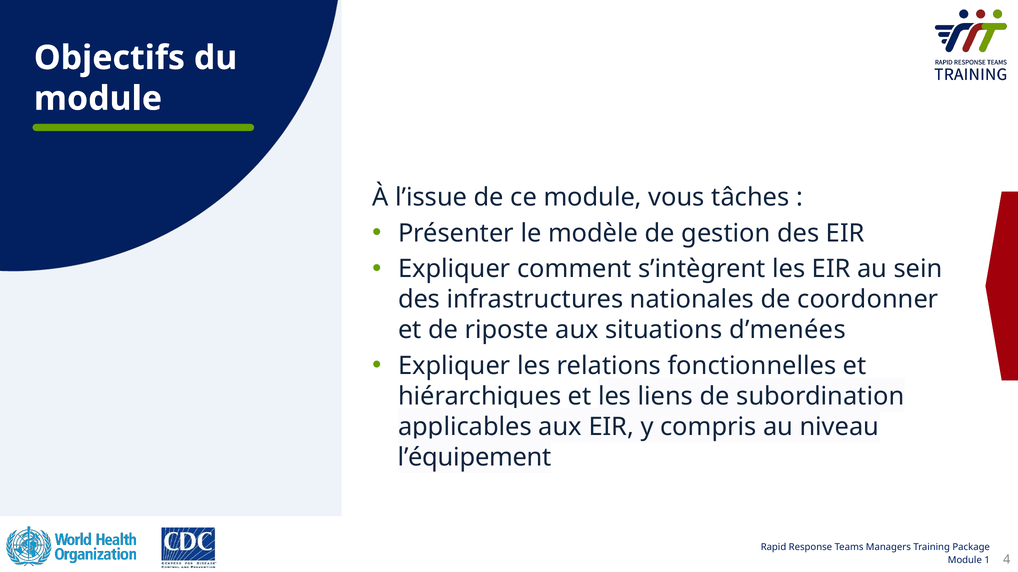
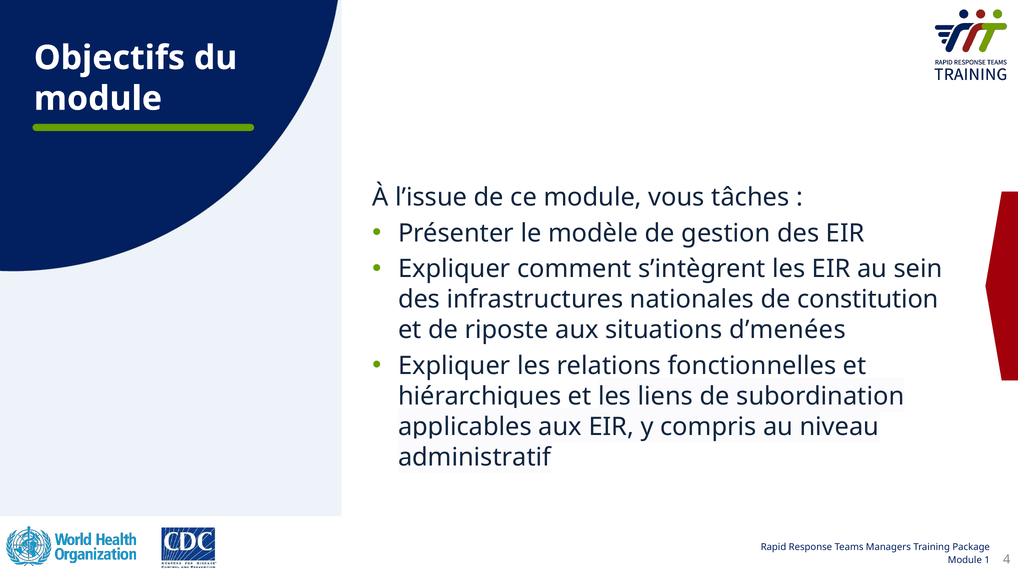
coordonner: coordonner -> constitution
lʼéquipement: lʼéquipement -> administratif
